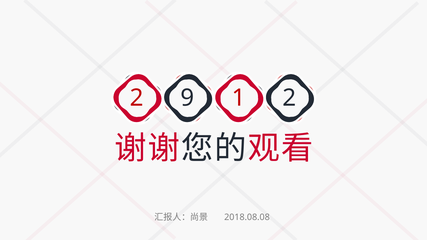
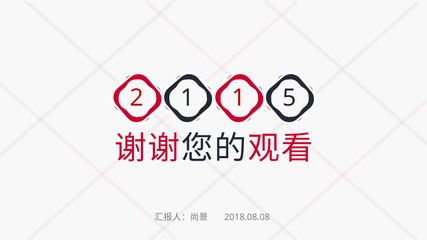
2 9: 9 -> 1
1 2: 2 -> 5
